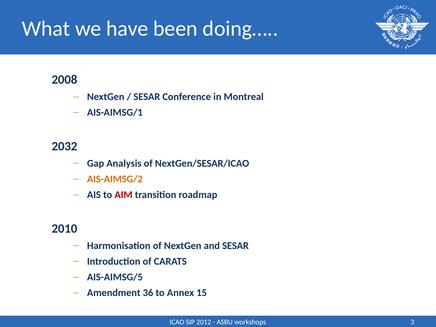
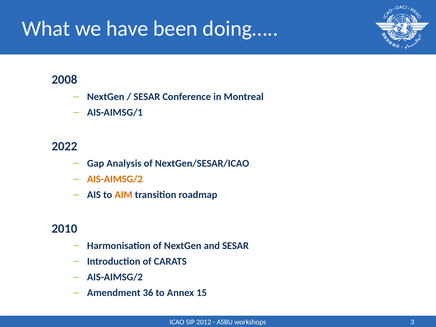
2032: 2032 -> 2022
AIM colour: red -> orange
AIS-AIMSG/5 at (115, 277): AIS-AIMSG/5 -> AIS-AIMSG/2
